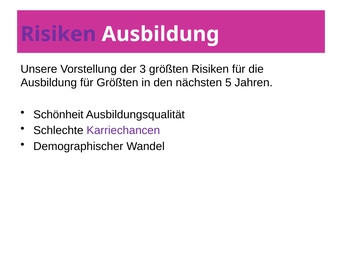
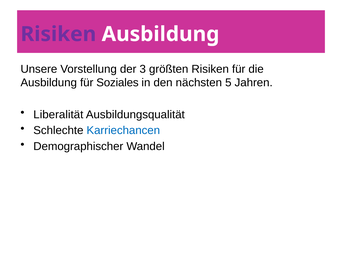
für Größten: Größten -> Soziales
Schönheit: Schönheit -> Liberalität
Karriechancen colour: purple -> blue
